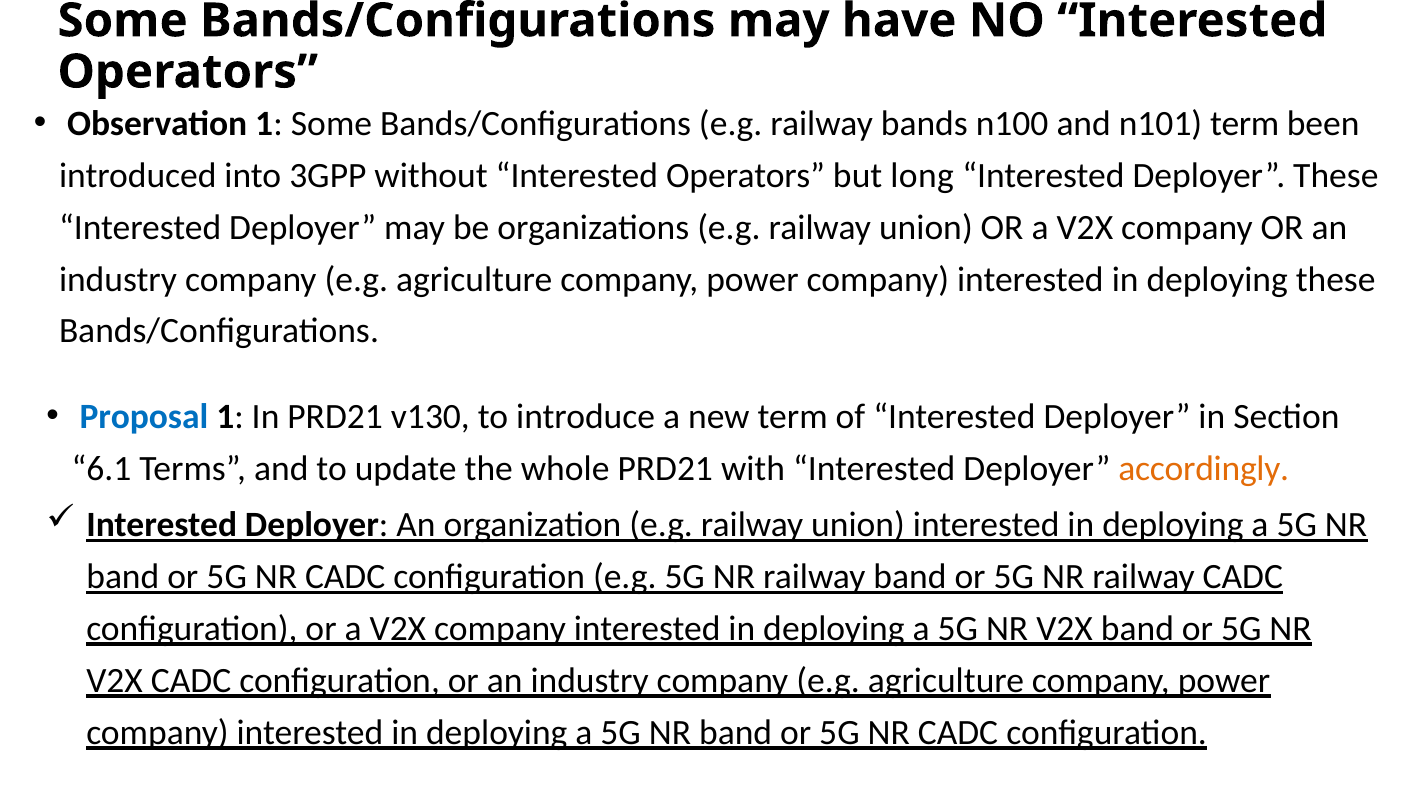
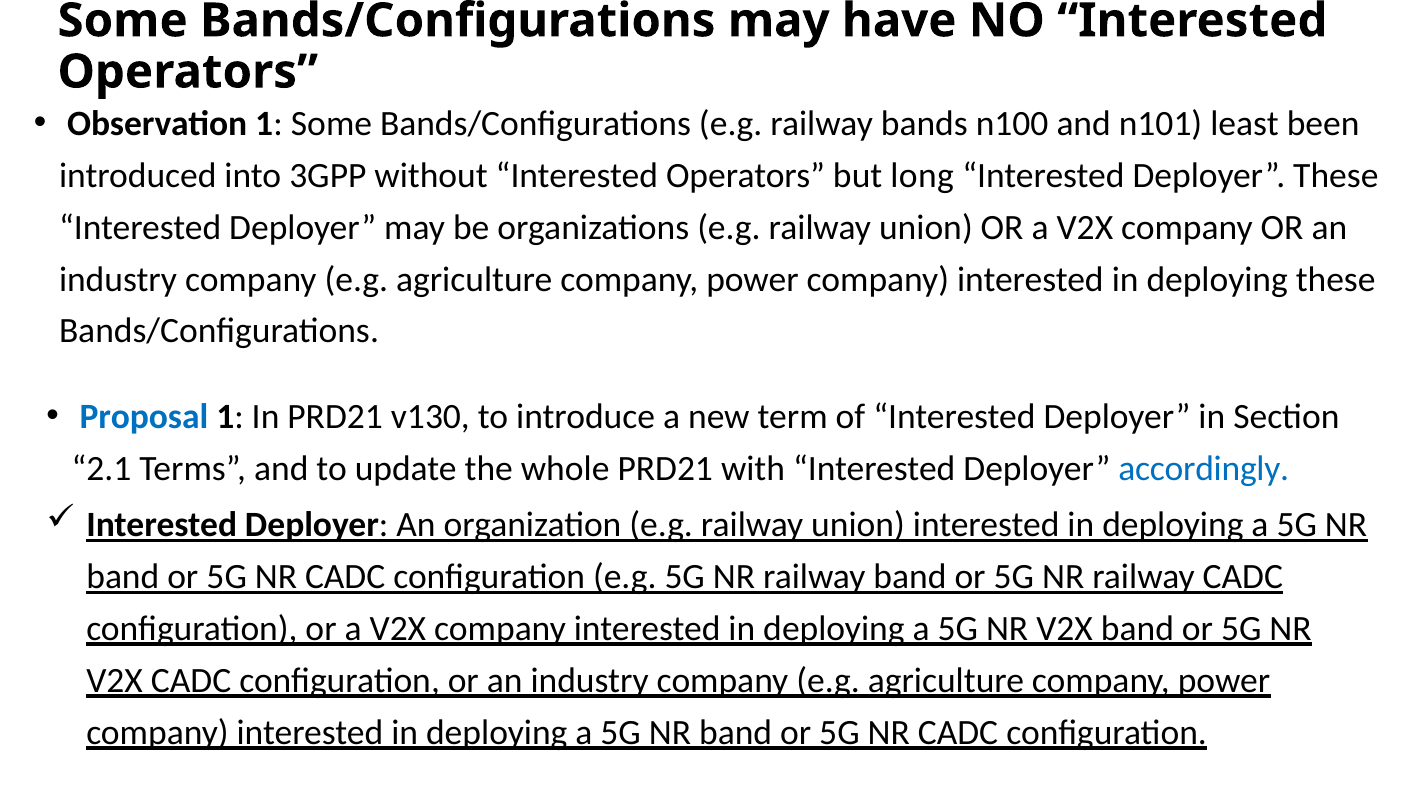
n101 term: term -> least
6.1: 6.1 -> 2.1
accordingly colour: orange -> blue
